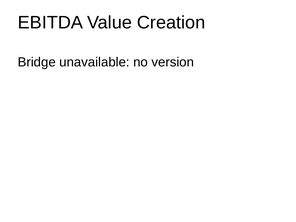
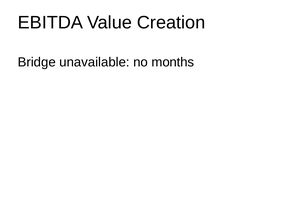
version: version -> months
